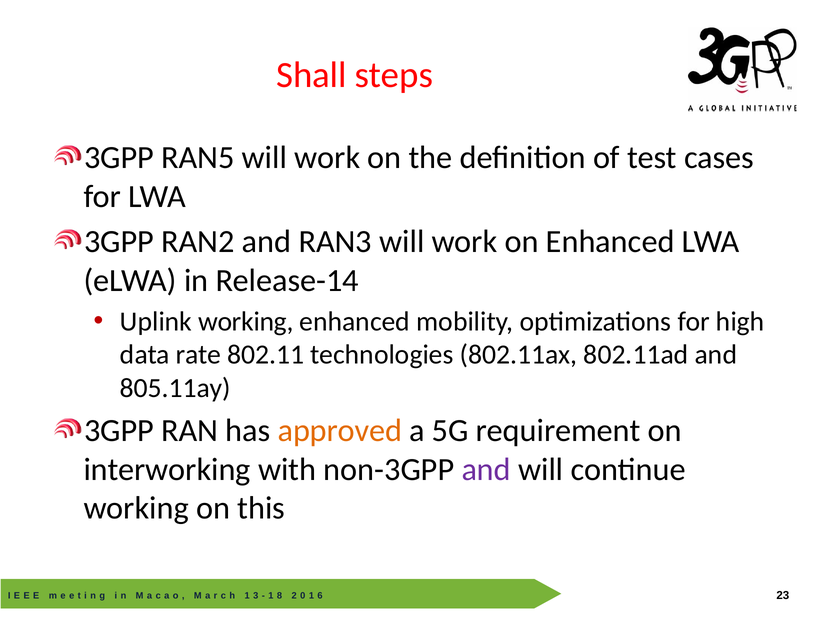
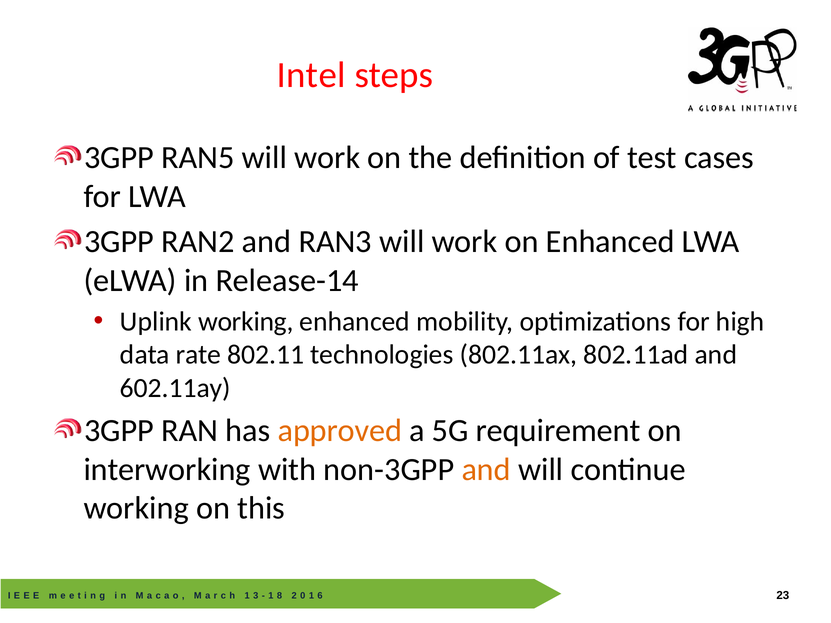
Shall: Shall -> Intel
805.11ay: 805.11ay -> 602.11ay
and at (486, 470) colour: purple -> orange
